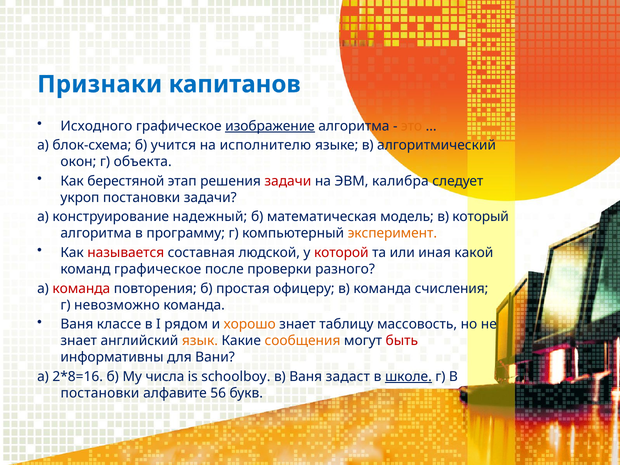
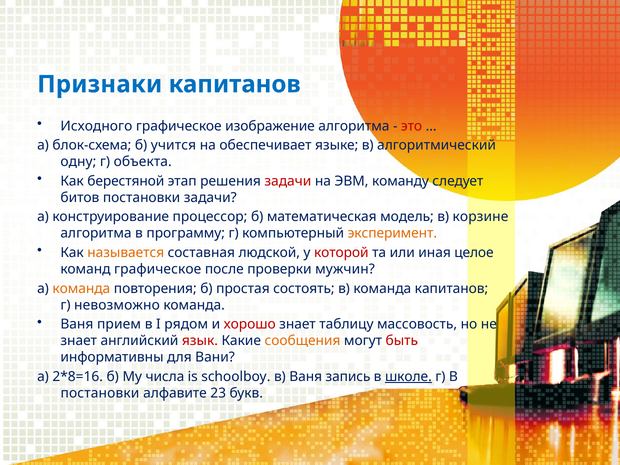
изображение underline: present -> none
это colour: orange -> red
исполнителю: исполнителю -> обеспечивает
окон: окон -> одну
калибра: калибра -> команду
укроп: укроп -> битов
надежный: надежный -> процессор
который: который -> корзине
называется colour: red -> orange
какой: какой -> целое
разного: разного -> мужчин
команда at (81, 289) colour: red -> orange
офицеру: офицеру -> состоять
команда счисления: счисления -> капитанов
классе: классе -> прием
хорошо colour: orange -> red
язык colour: orange -> red
задаст: задаст -> запись
56: 56 -> 23
